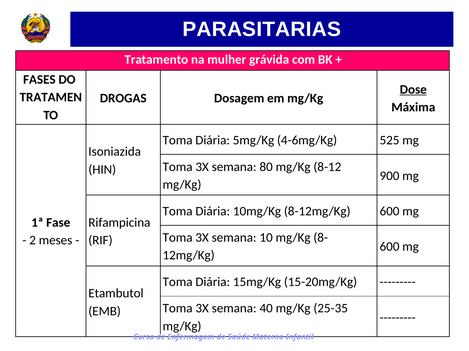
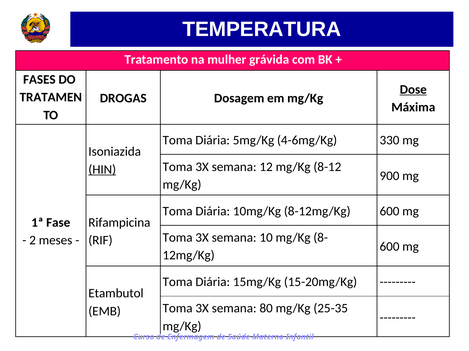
PARASITARIAS: PARASITARIAS -> TEMPERATURA
525: 525 -> 330
80: 80 -> 12
HIN underline: none -> present
40: 40 -> 80
